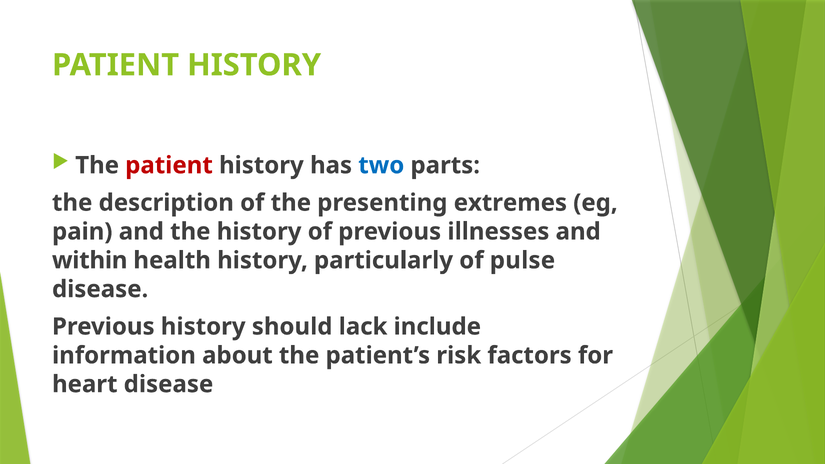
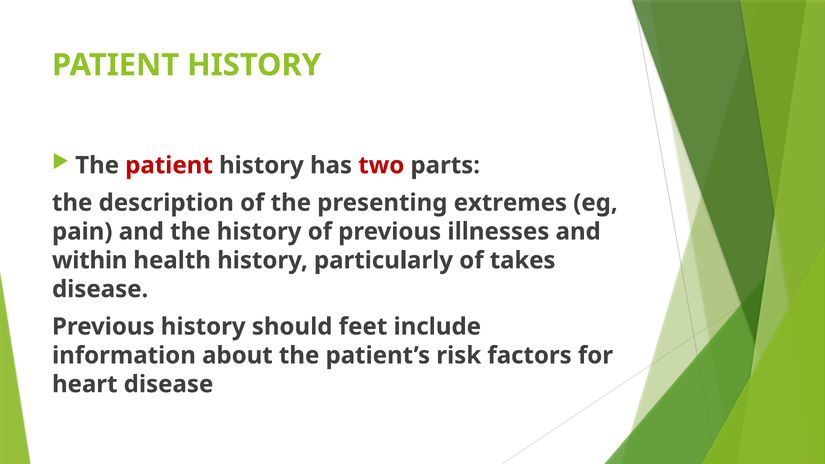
two colour: blue -> red
pulse: pulse -> takes
lack: lack -> feet
